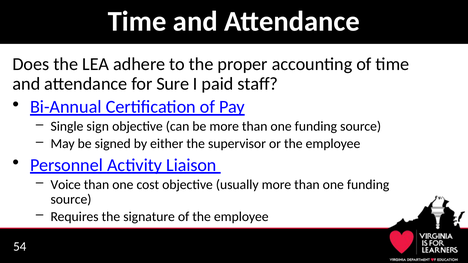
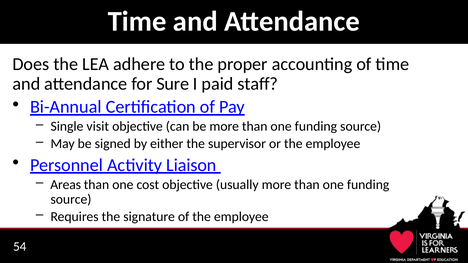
sign: sign -> visit
Voice: Voice -> Areas
